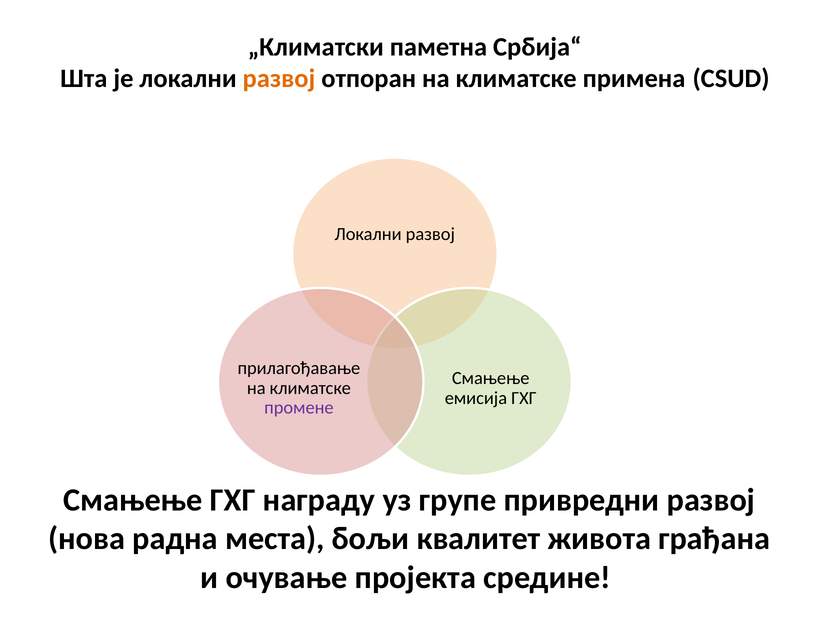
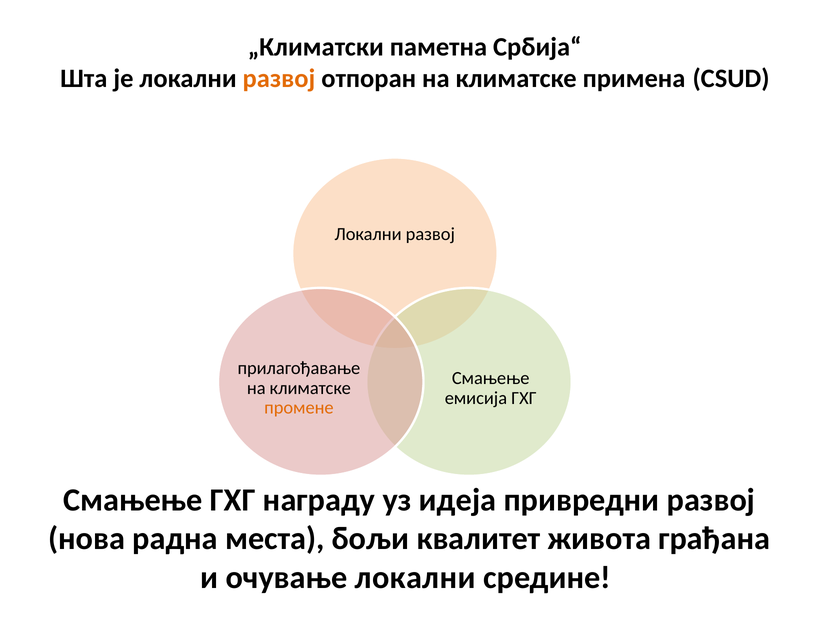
промене colour: purple -> orange
групе: групе -> идеја
очување пројекта: пројекта -> локални
